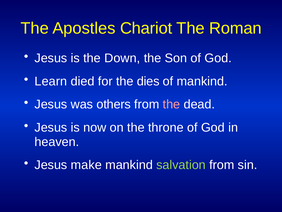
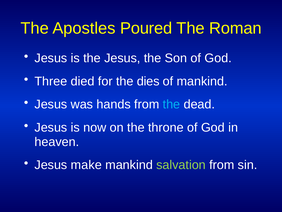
Chariot: Chariot -> Poured
the Down: Down -> Jesus
Learn: Learn -> Three
others: others -> hands
the at (171, 104) colour: pink -> light blue
